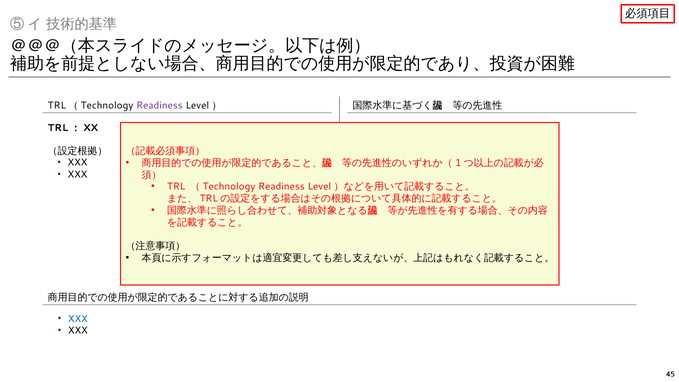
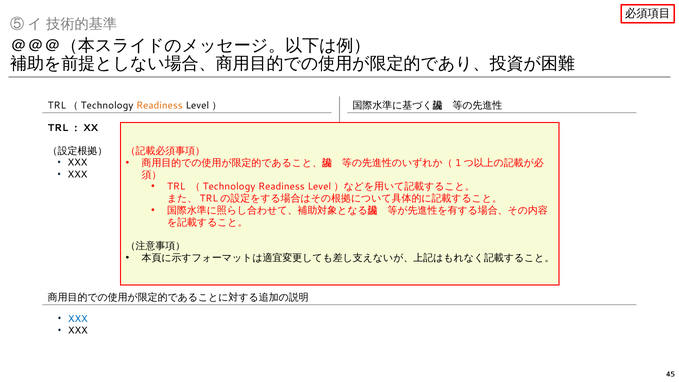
Readiness at (159, 105) colour: purple -> orange
